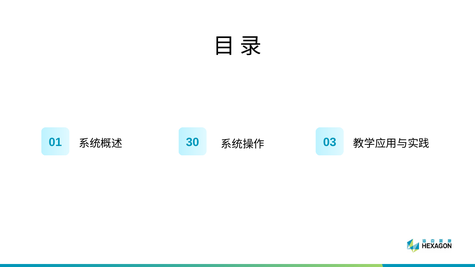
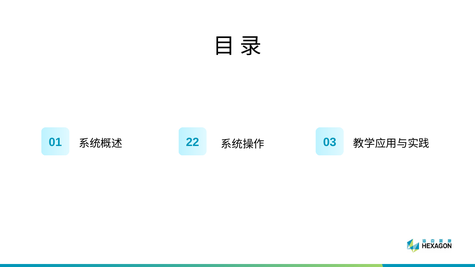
30: 30 -> 22
